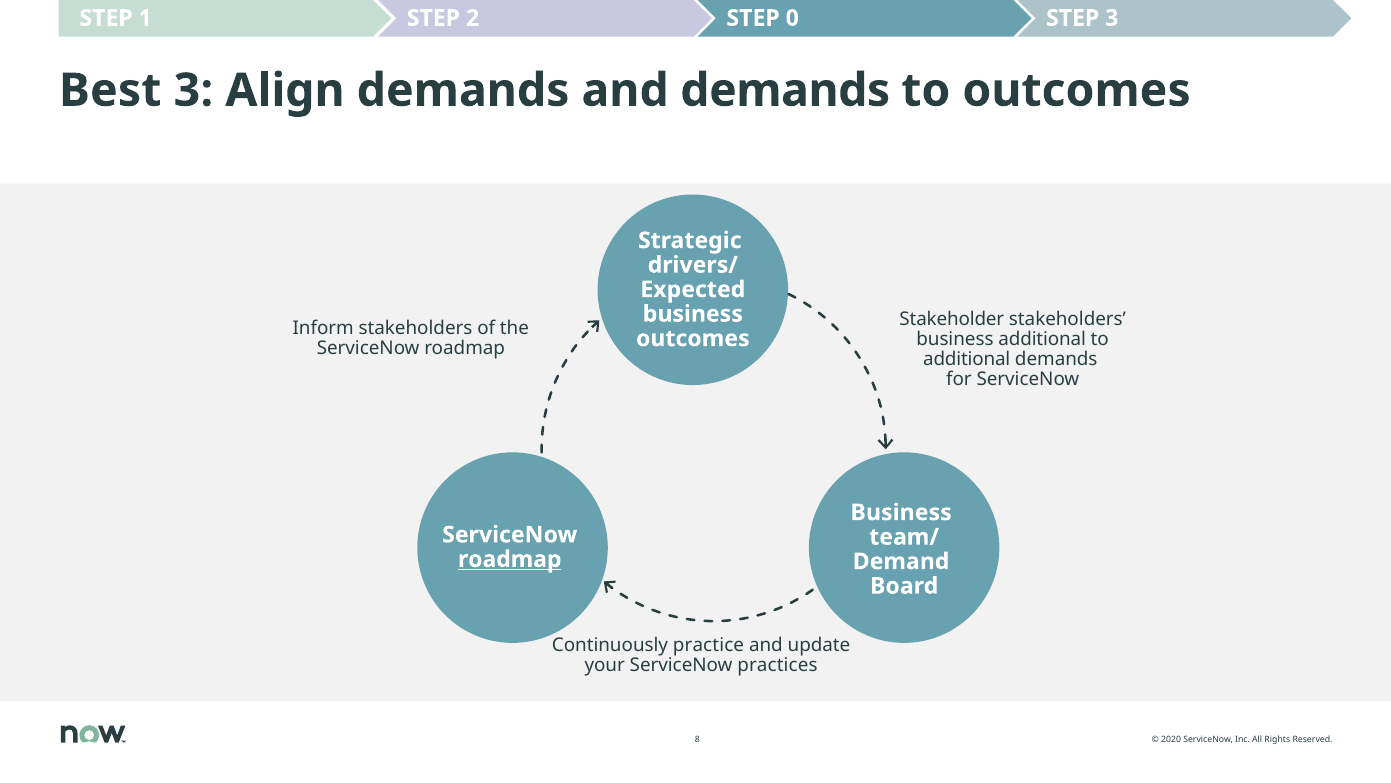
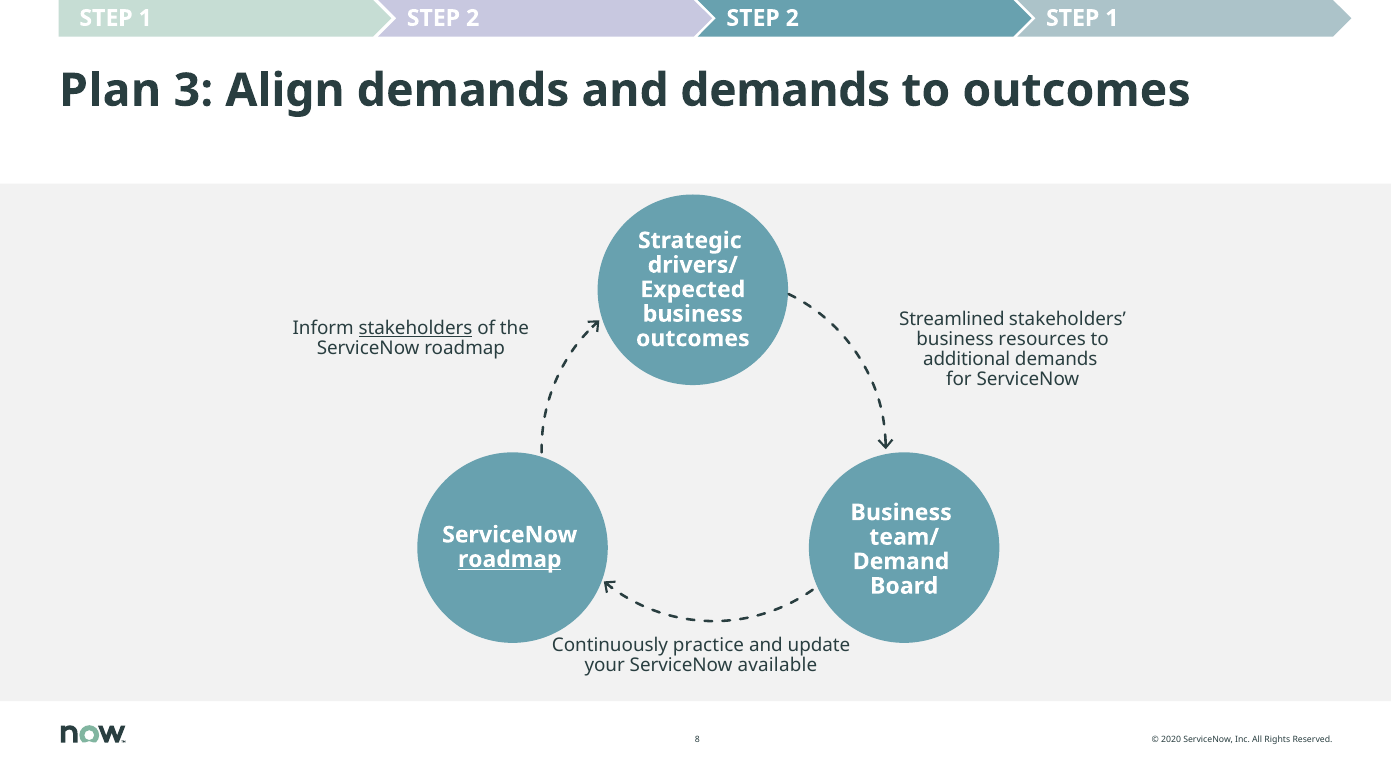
2 STEP 0: 0 -> 2
3 at (1112, 18): 3 -> 1
Best: Best -> Plan
Stakeholder: Stakeholder -> Streamlined
stakeholders at (416, 328) underline: none -> present
business additional: additional -> resources
practices: practices -> available
